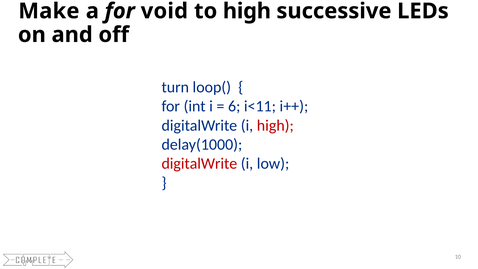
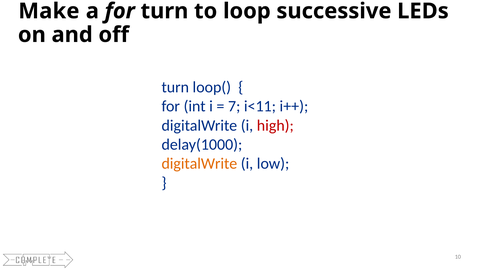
for void: void -> turn
to high: high -> loop
6: 6 -> 7
digitalWrite at (199, 164) colour: red -> orange
